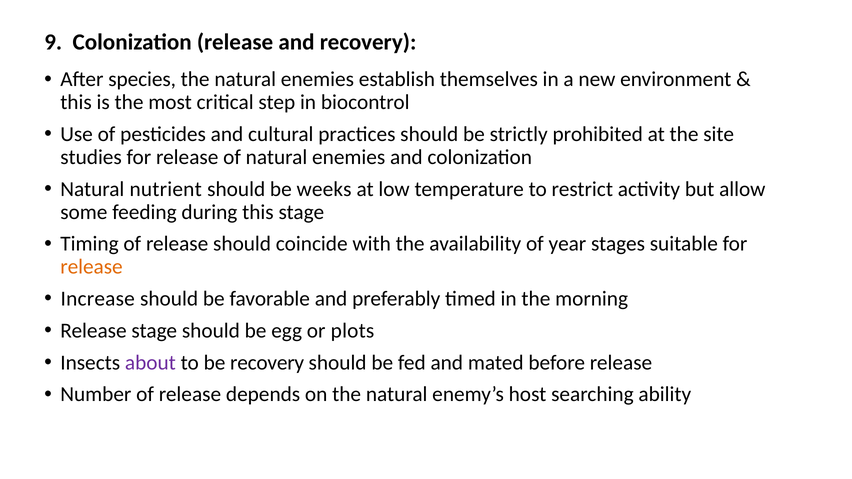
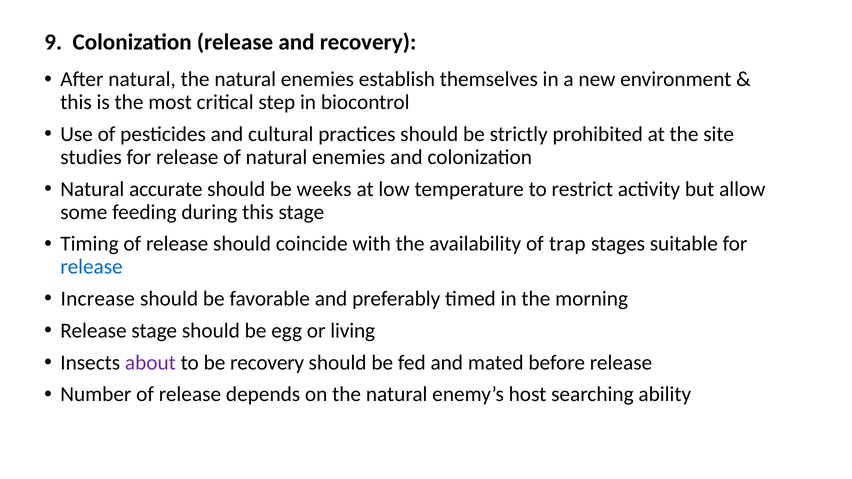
After species: species -> natural
nutrient: nutrient -> accurate
year: year -> trap
release at (91, 267) colour: orange -> blue
plots: plots -> living
